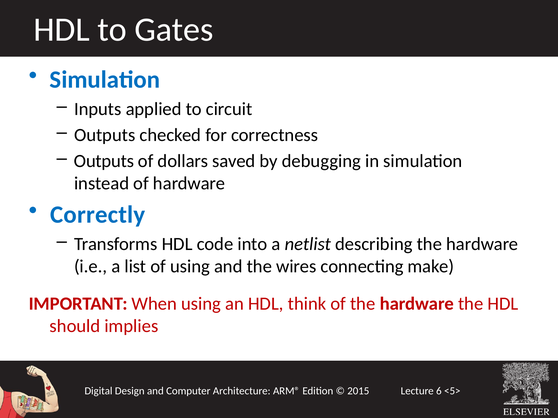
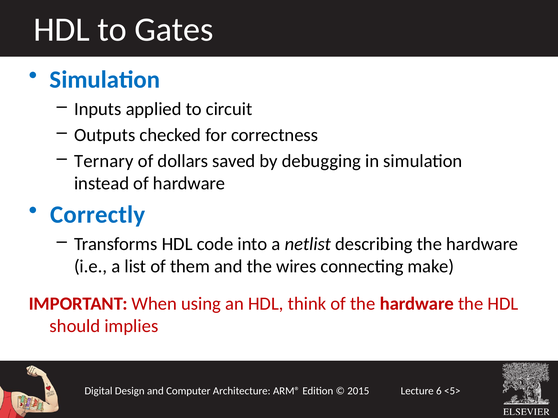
Outputs at (104, 161): Outputs -> Ternary
of using: using -> them
